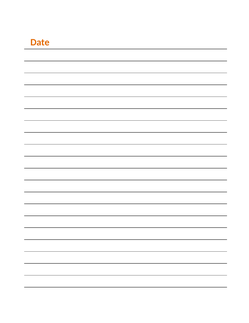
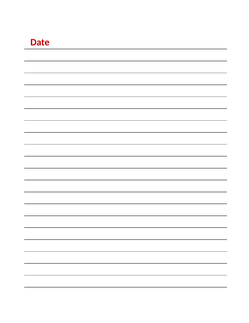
Date colour: orange -> red
